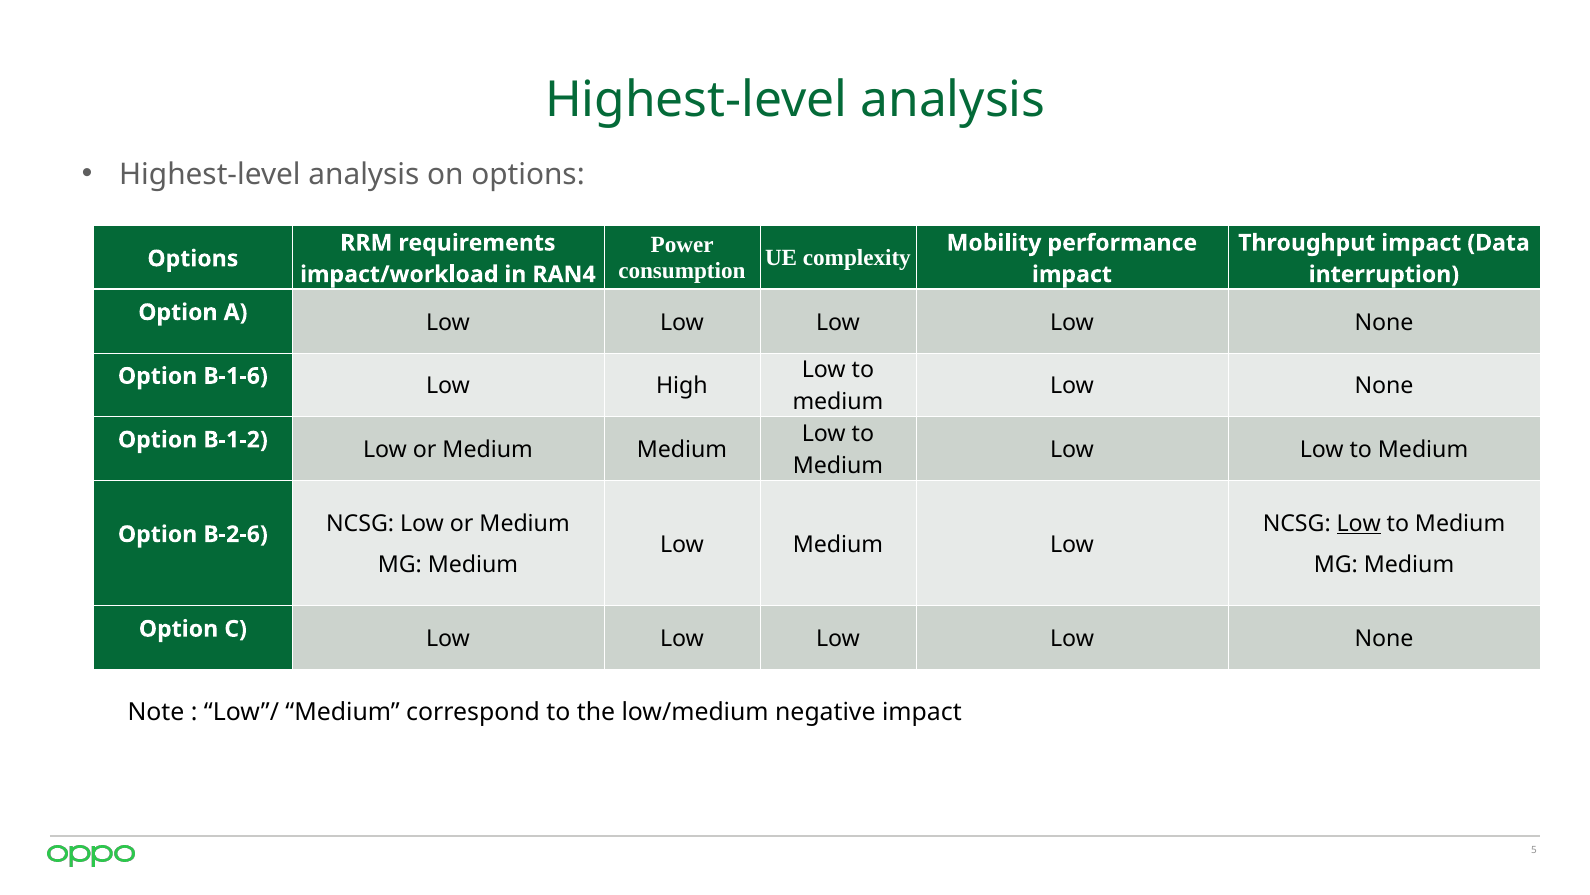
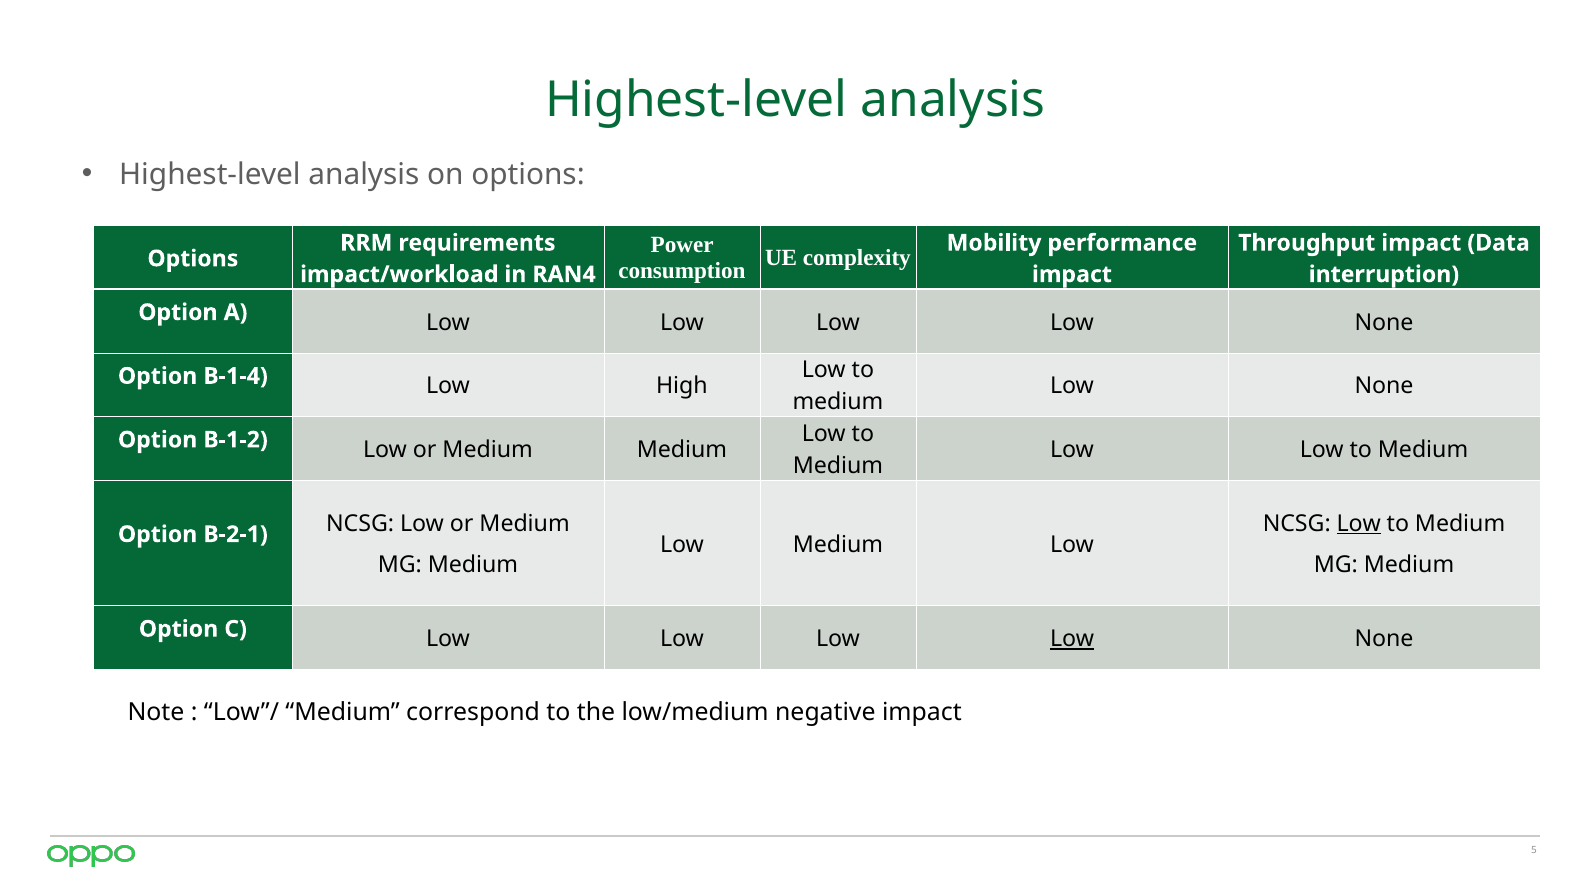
B-1-6: B-1-6 -> B-1-4
B-2-6: B-2-6 -> B-2-1
Low at (1072, 639) underline: none -> present
